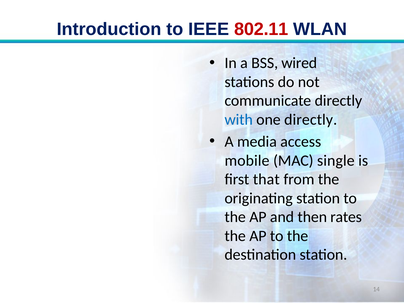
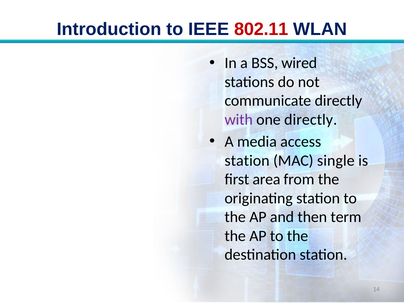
with colour: blue -> purple
mobile at (247, 160): mobile -> station
that: that -> area
rates: rates -> term
